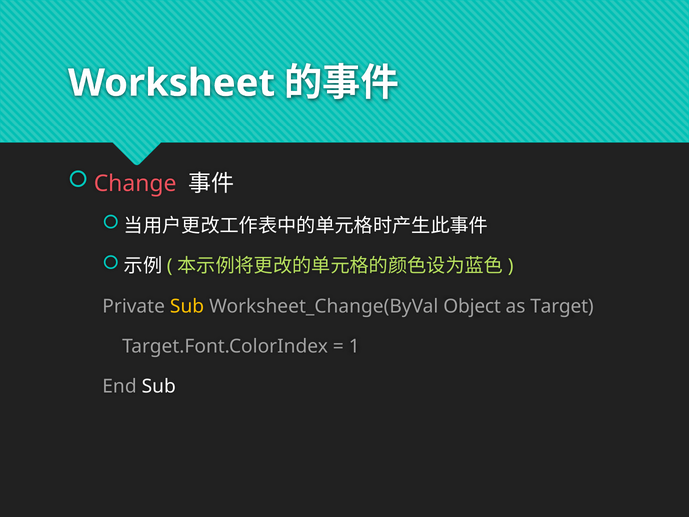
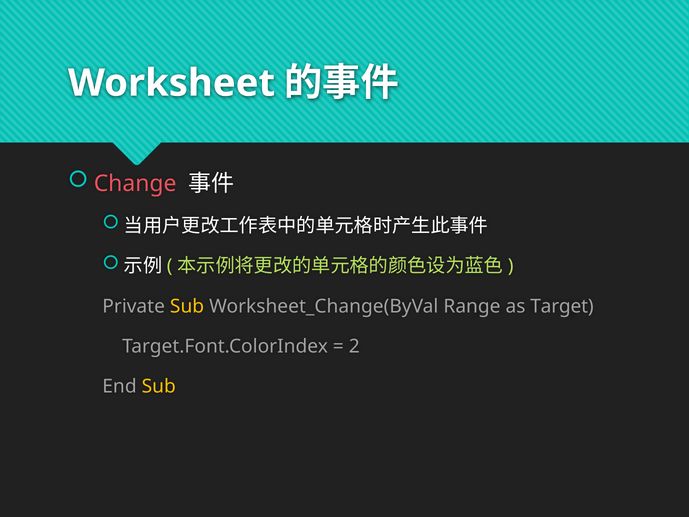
Object: Object -> Range
1: 1 -> 2
Sub at (159, 386) colour: white -> yellow
